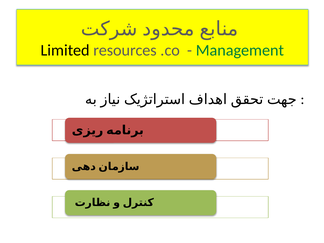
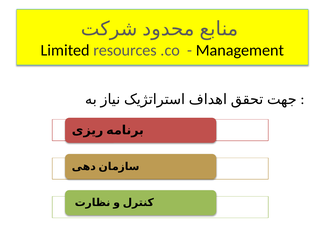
Management colour: green -> black
